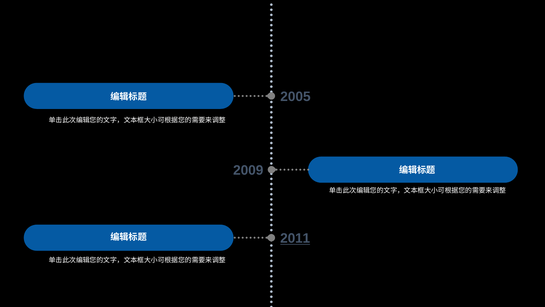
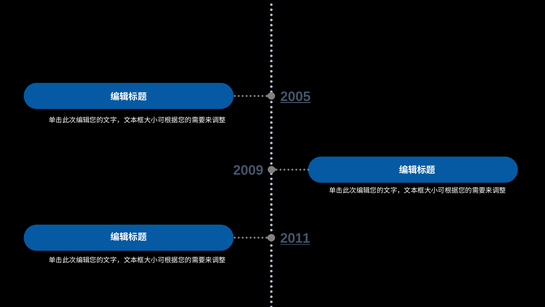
2005 underline: none -> present
